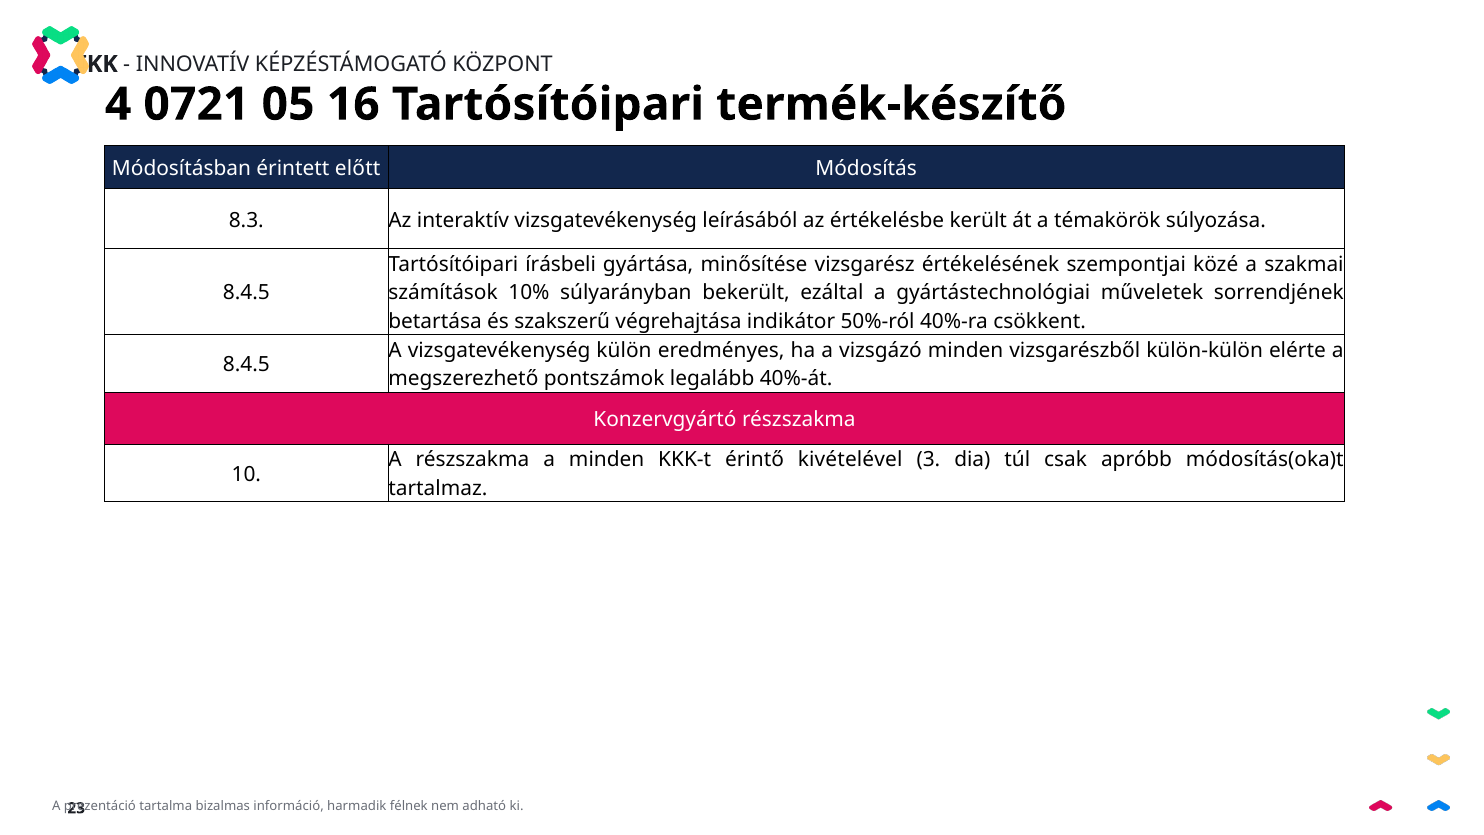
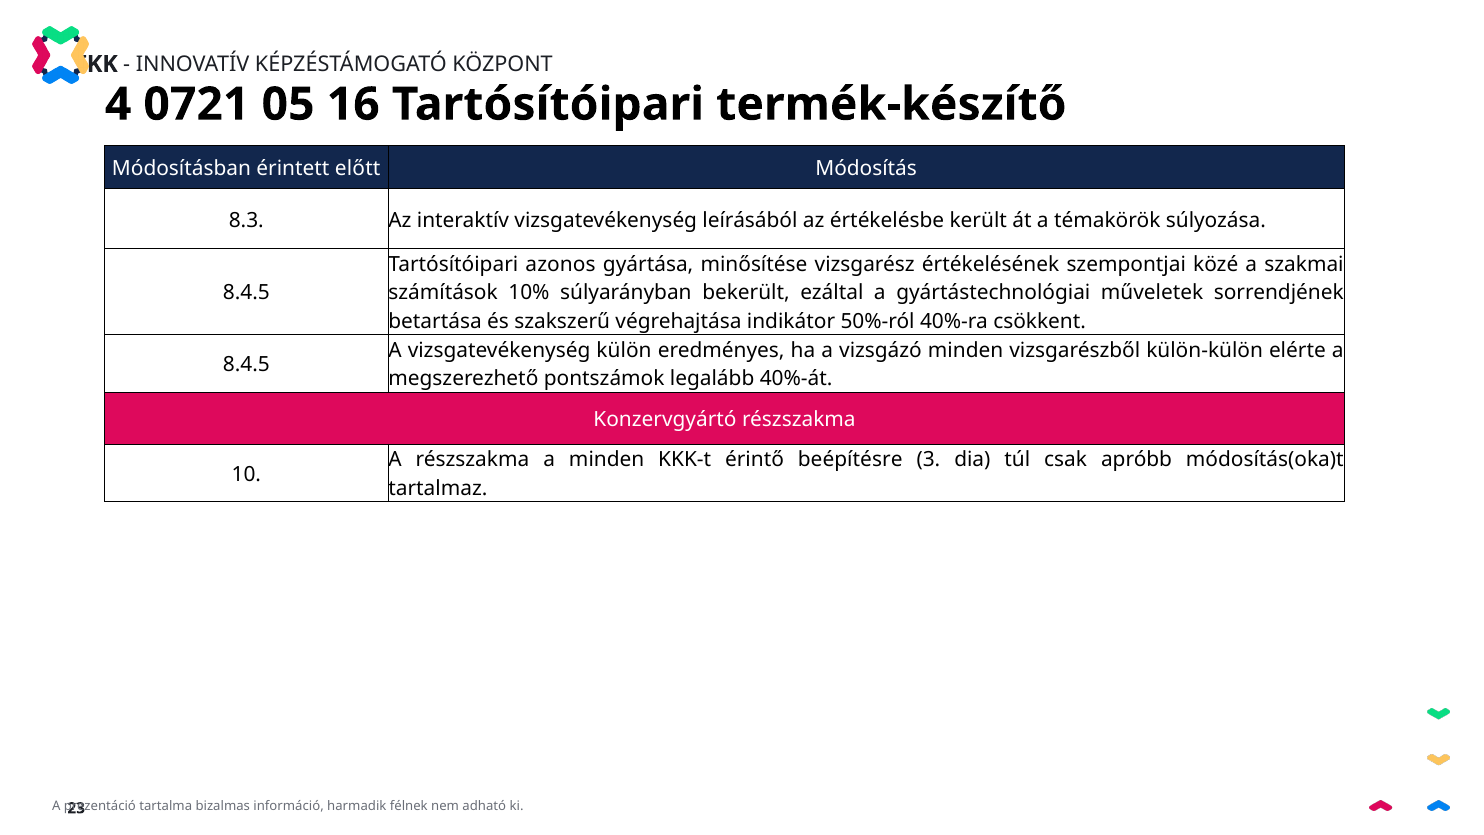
írásbeli: írásbeli -> azonos
kivételével: kivételével -> beépítésre
